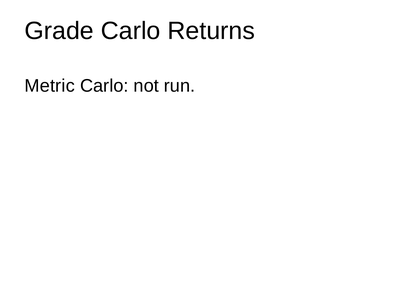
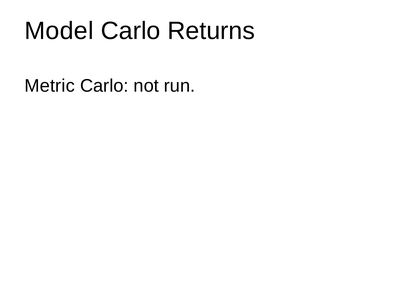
Grade: Grade -> Model
